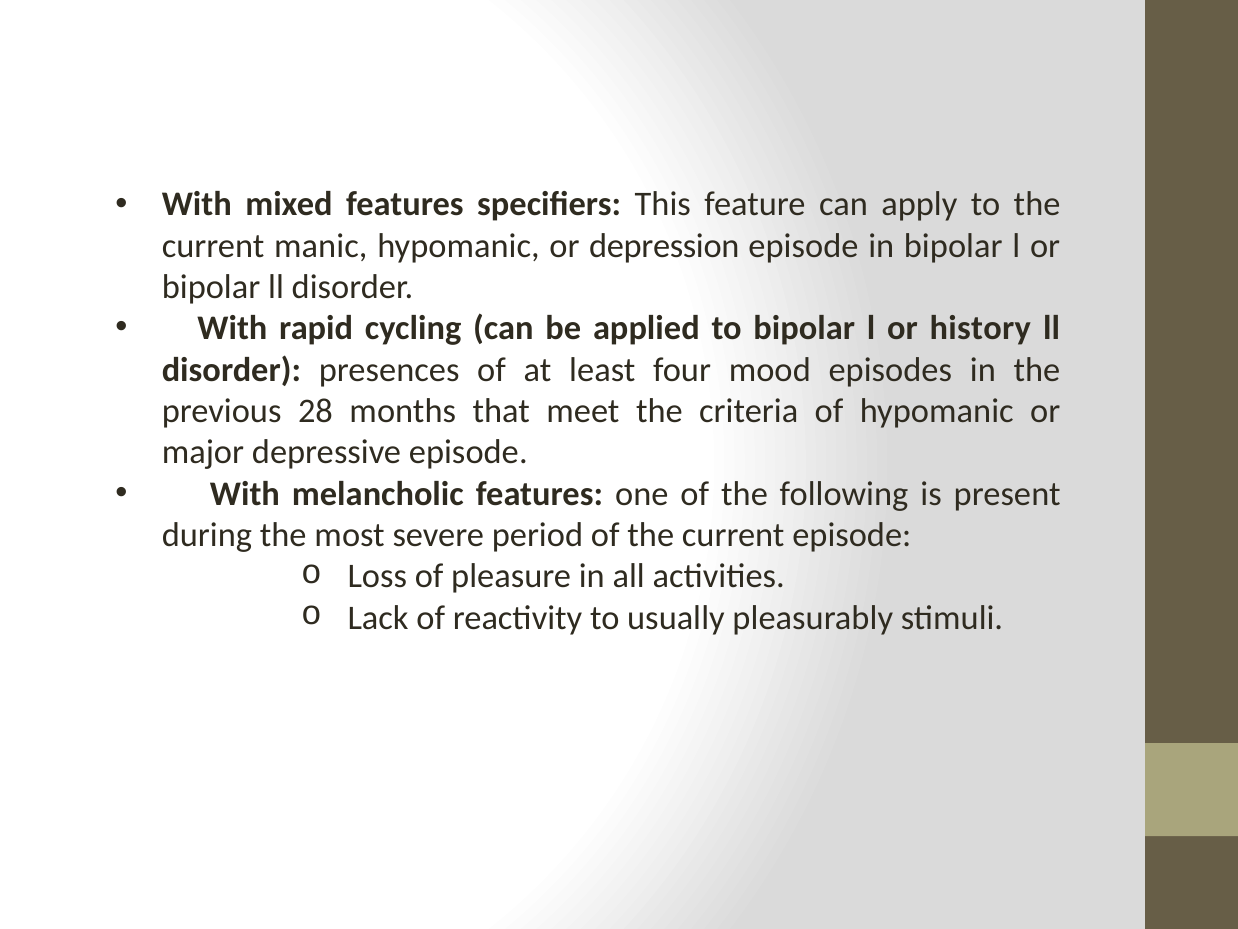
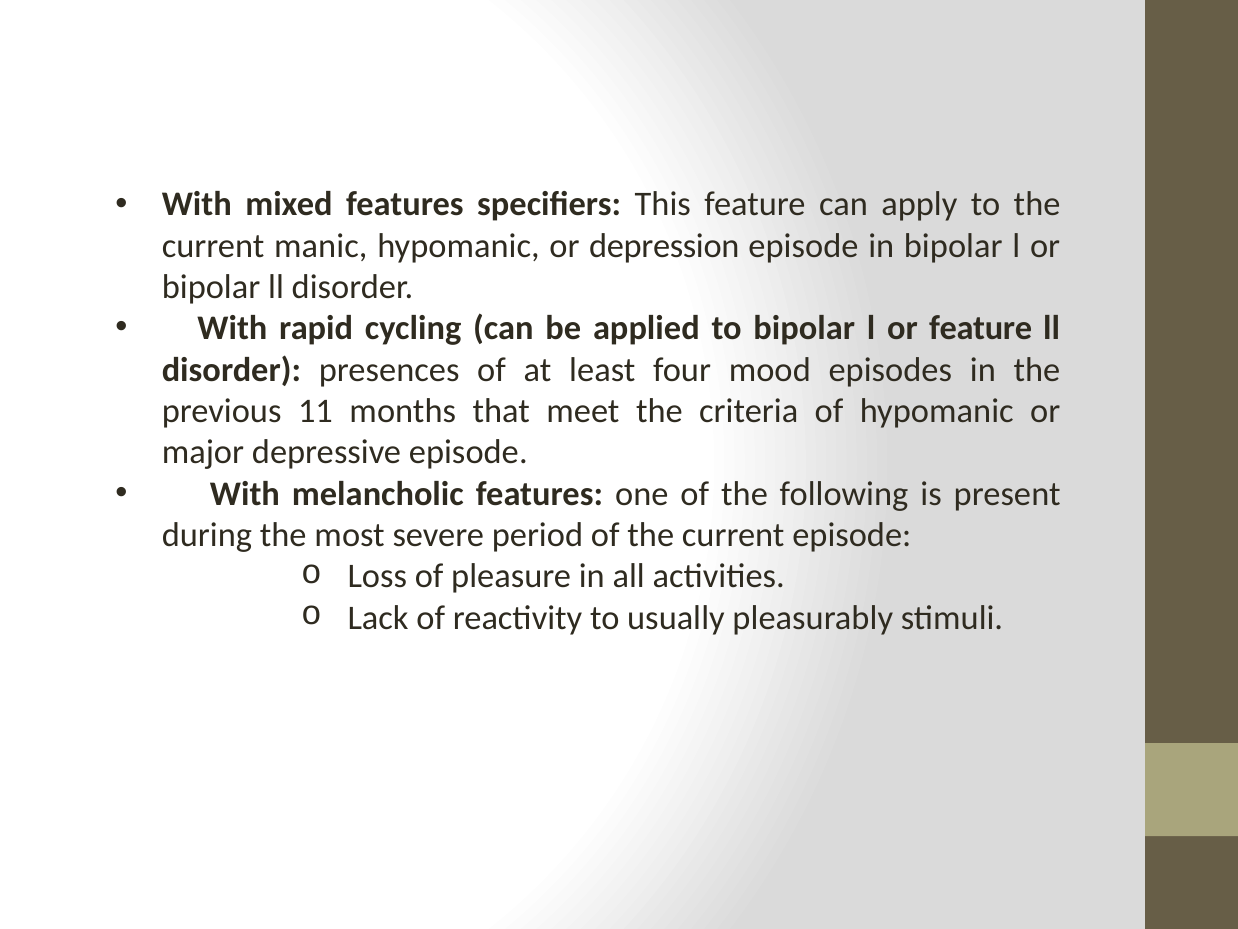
or history: history -> feature
28: 28 -> 11
